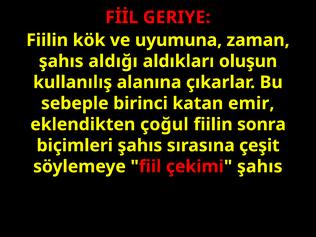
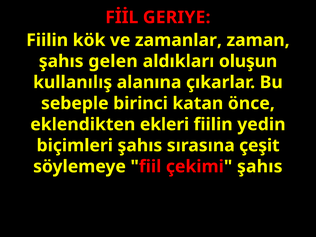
uyumuna: uyumuna -> zamanlar
aldığı: aldığı -> gelen
emir: emir -> önce
çoğul: çoğul -> ekleri
sonra: sonra -> yedin
